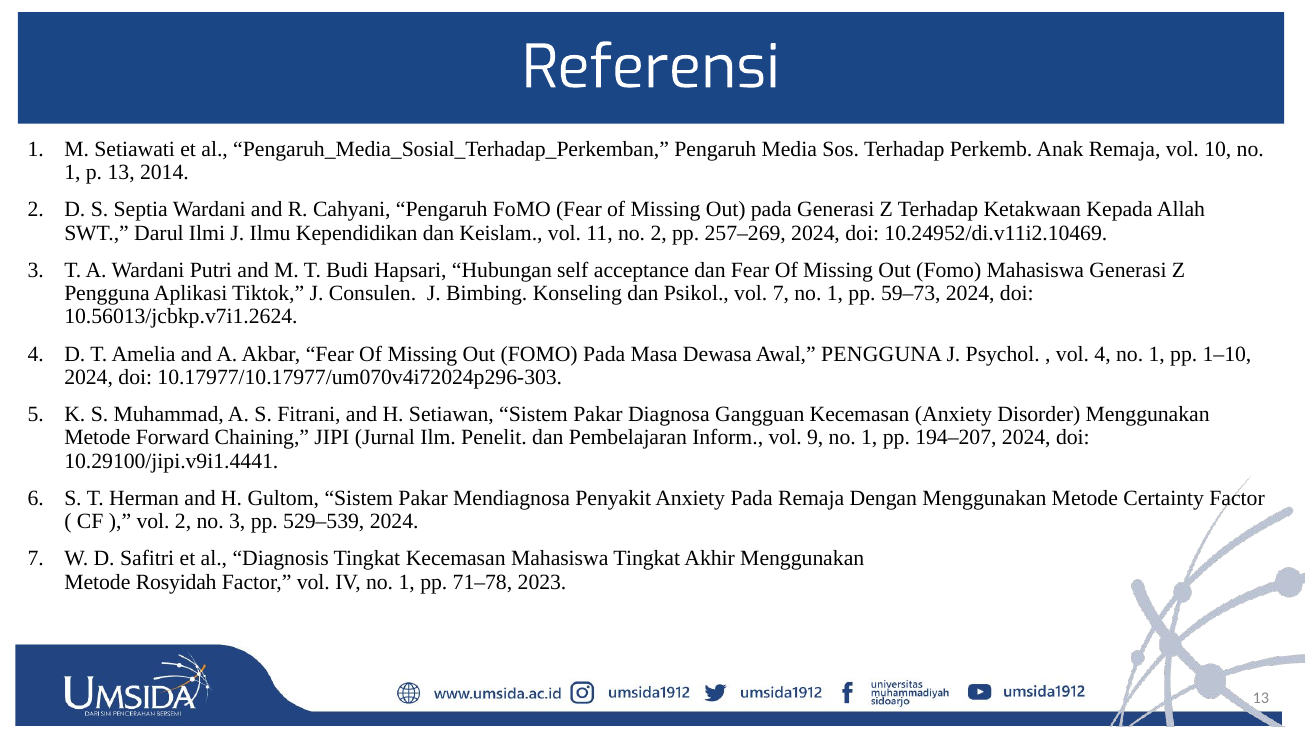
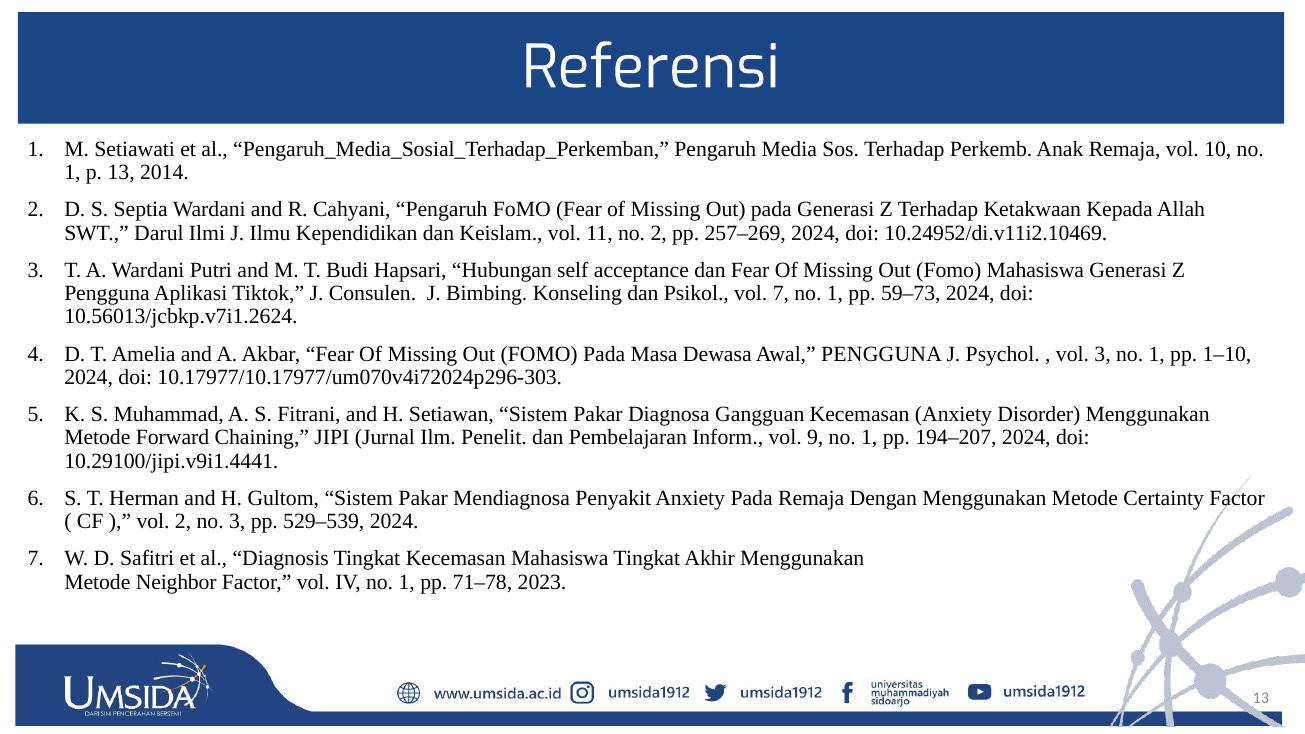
vol 4: 4 -> 3
Rosyidah: Rosyidah -> Neighbor
